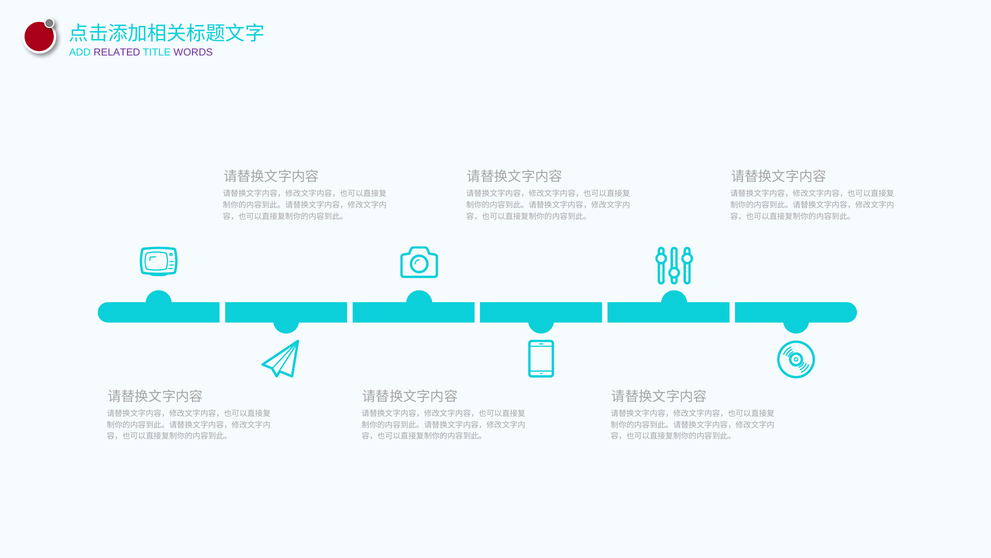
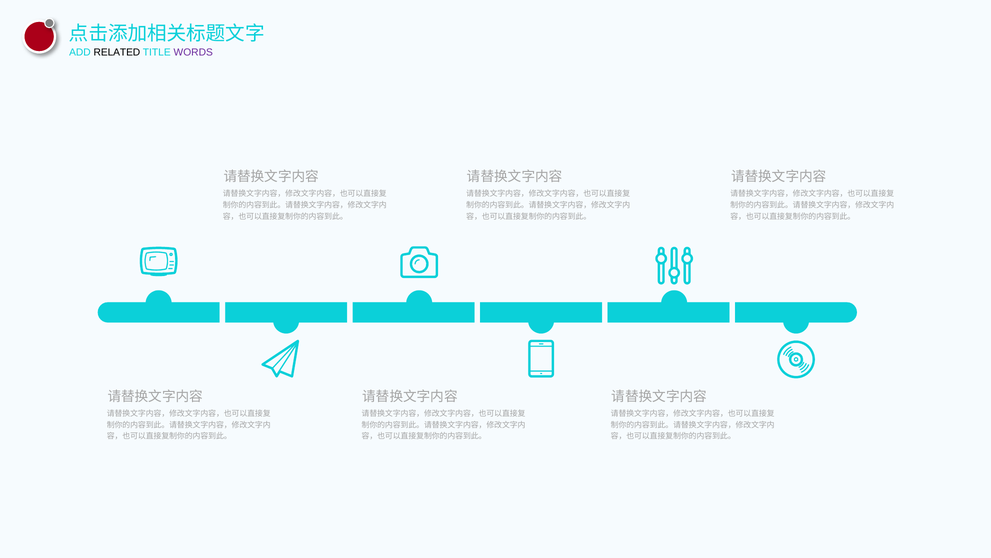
RELATED colour: purple -> black
